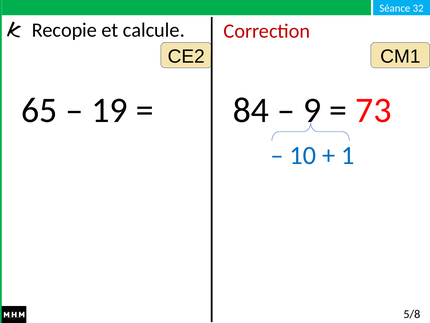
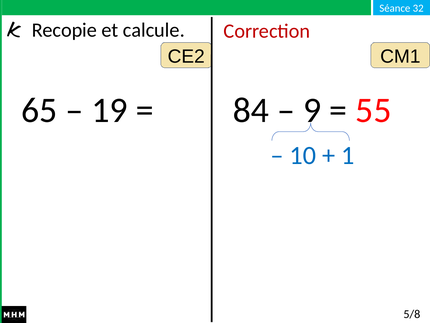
73: 73 -> 55
